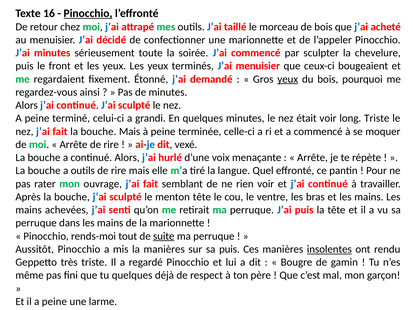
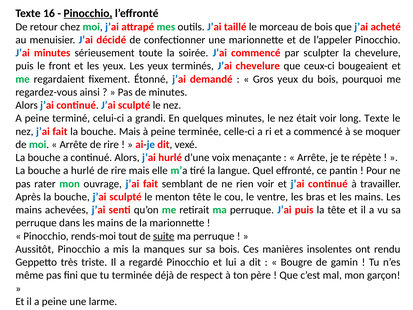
J’ai menuisier: menuisier -> chevelure
yeux at (288, 79) underline: present -> none
long Triste: Triste -> Texte
a outils: outils -> hurlé
la manières: manières -> manques
sa puis: puis -> bois
insolentes underline: present -> none
tu quelques: quelques -> terminée
